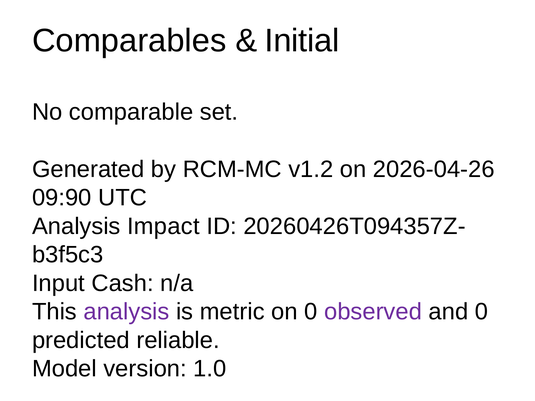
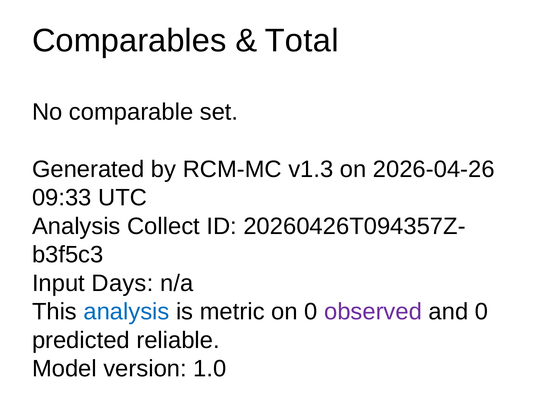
Initial: Initial -> Total
v1.2: v1.2 -> v1.3
09:90: 09:90 -> 09:33
Impact: Impact -> Collect
Cash: Cash -> Days
analysis at (126, 312) colour: purple -> blue
